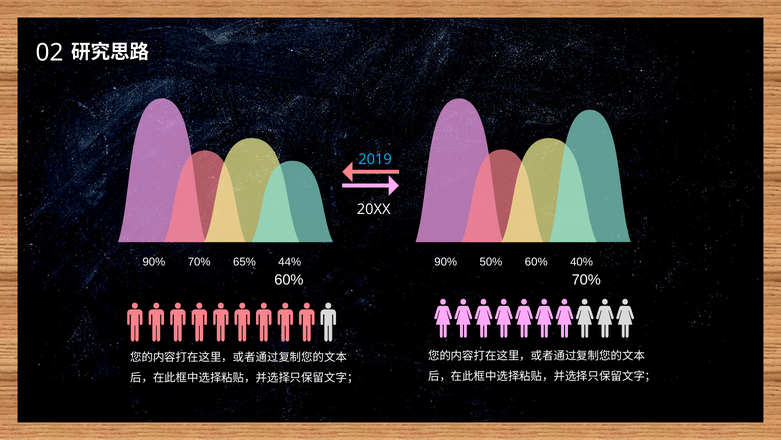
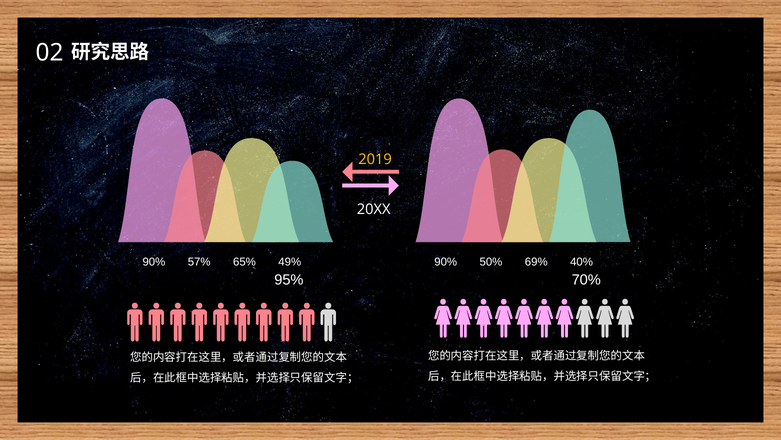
2019 colour: light blue -> yellow
90% 70%: 70% -> 57%
44%: 44% -> 49%
50% 60%: 60% -> 69%
60% at (289, 279): 60% -> 95%
